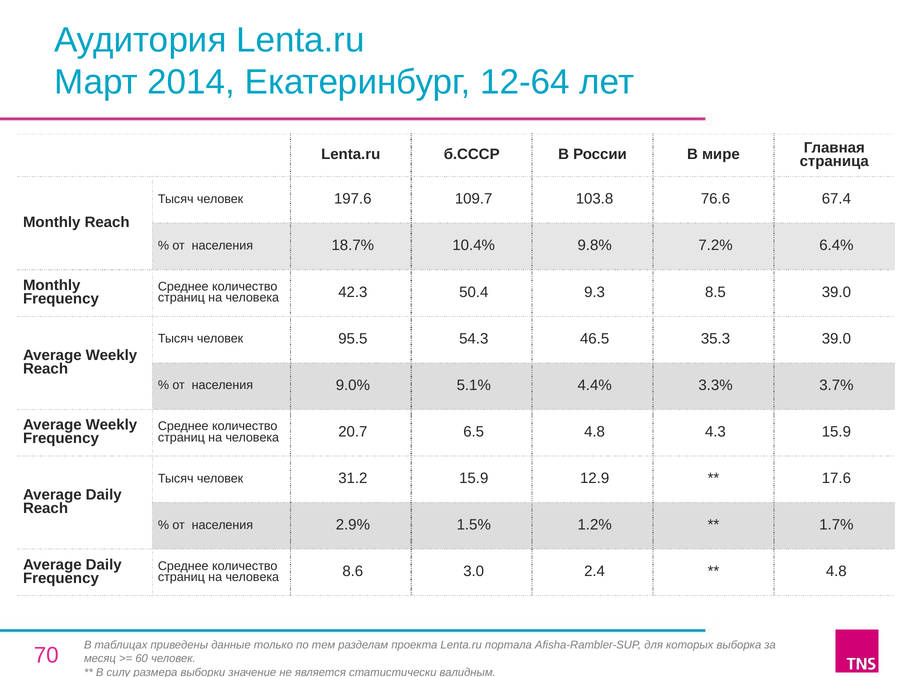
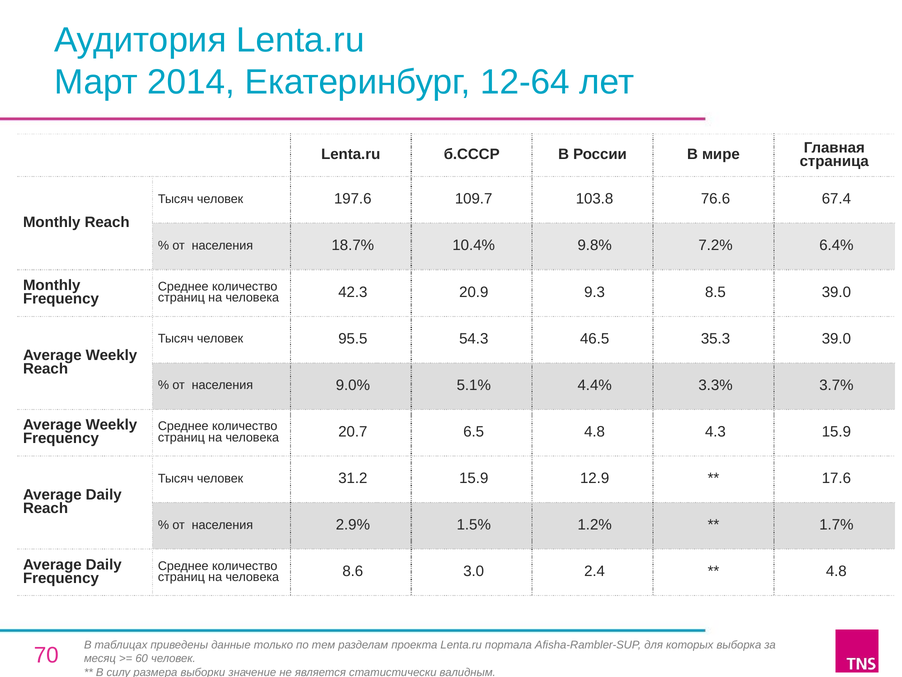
50.4: 50.4 -> 20.9
